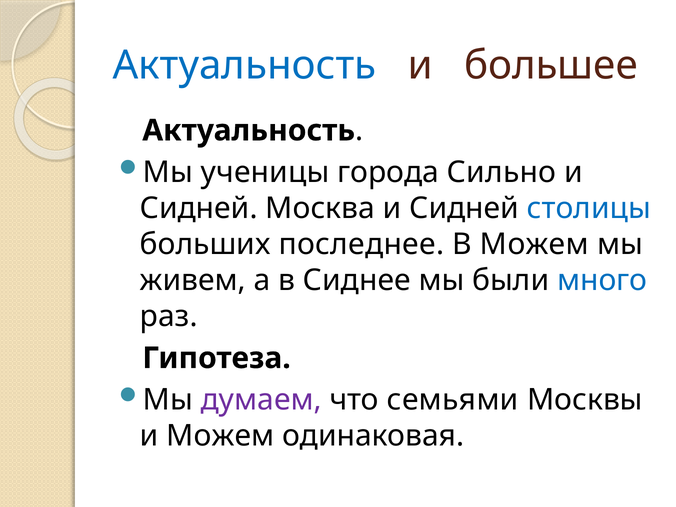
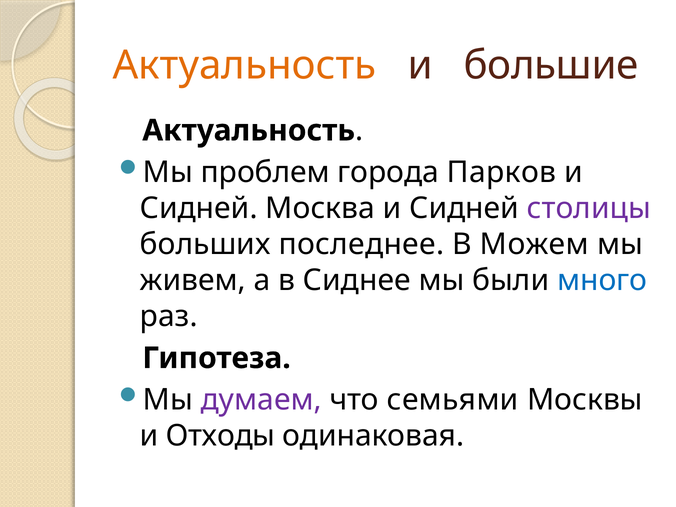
Актуальность at (245, 65) colour: blue -> orange
большее: большее -> большие
ученицы: ученицы -> проблем
Сильно: Сильно -> Парков
столицы colour: blue -> purple
и Можем: Можем -> Отходы
